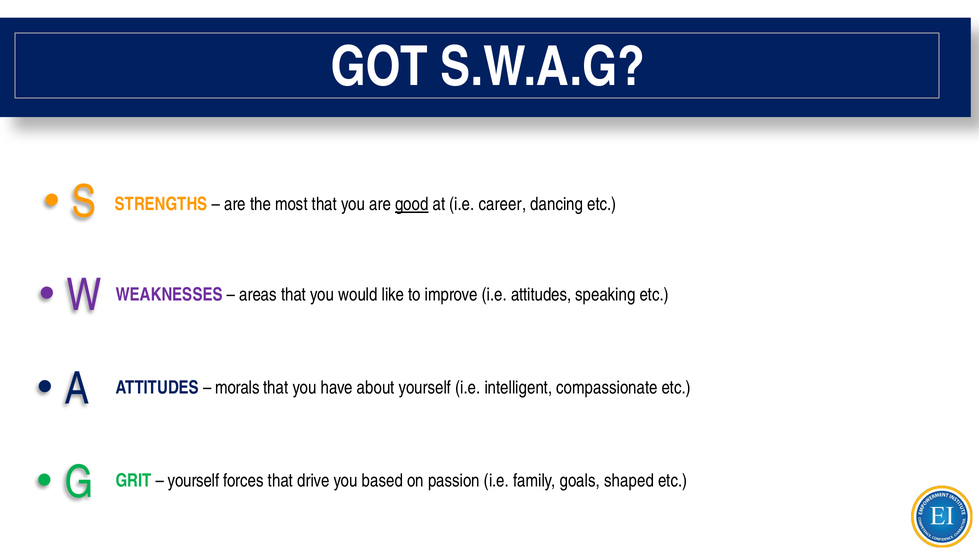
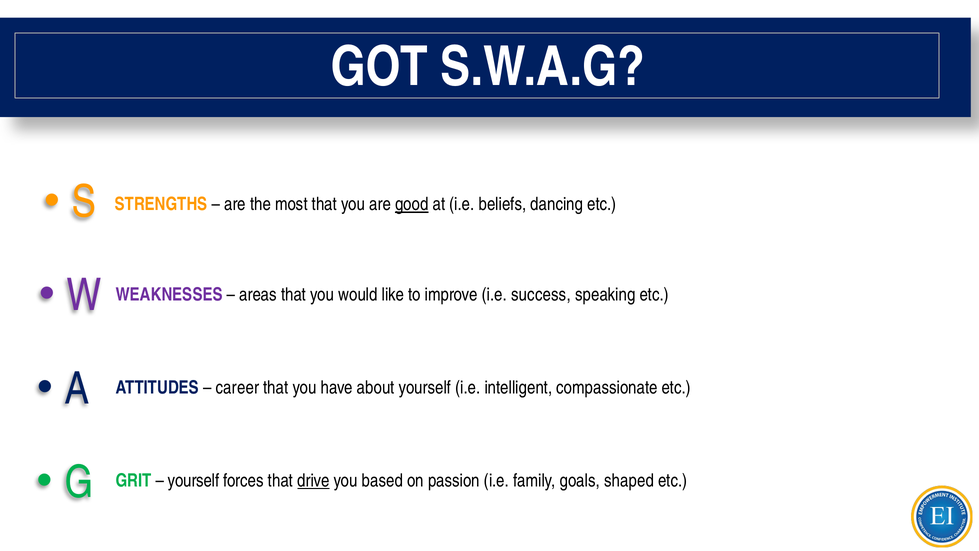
career: career -> beliefs
i.e attitudes: attitudes -> success
morals: morals -> career
drive underline: none -> present
